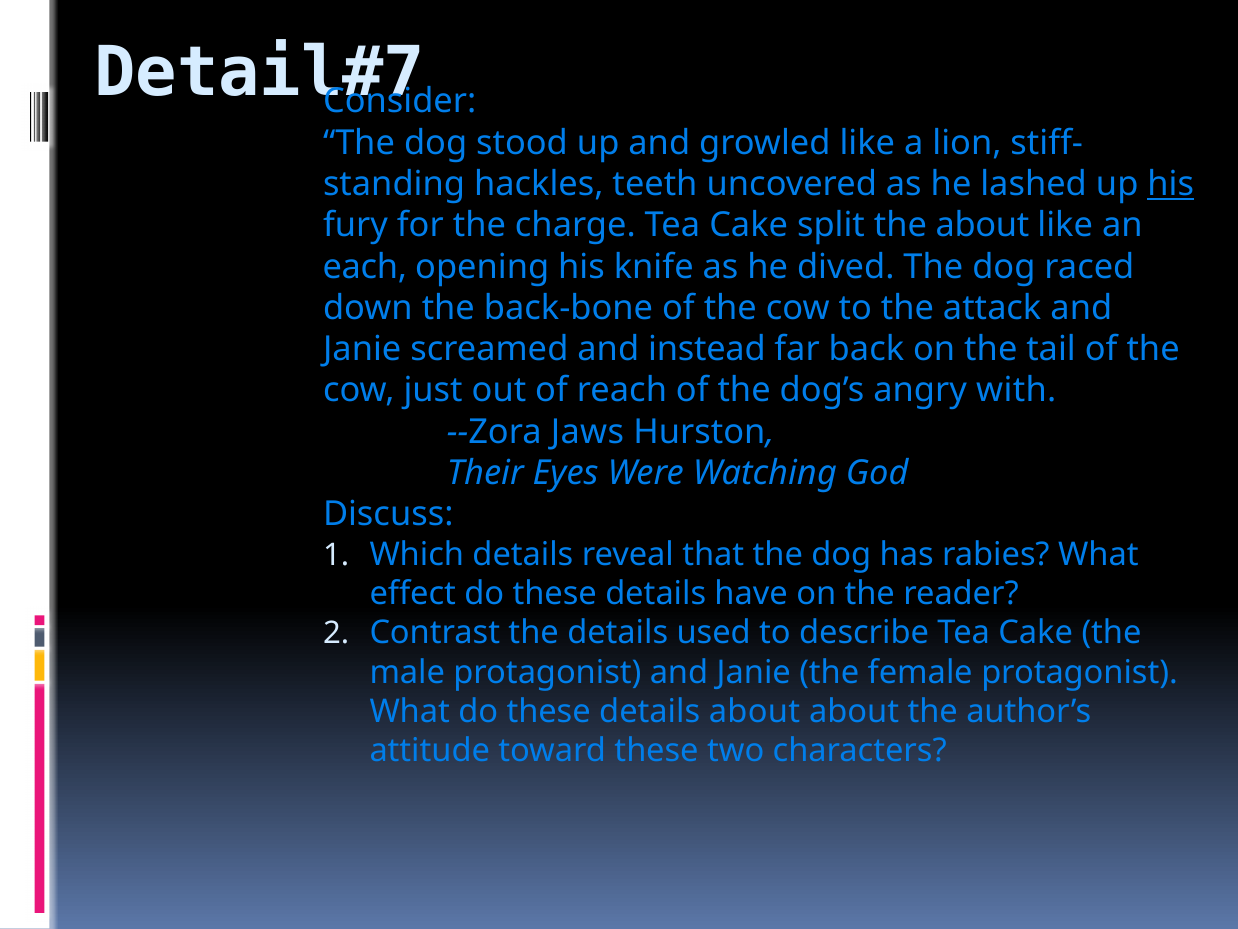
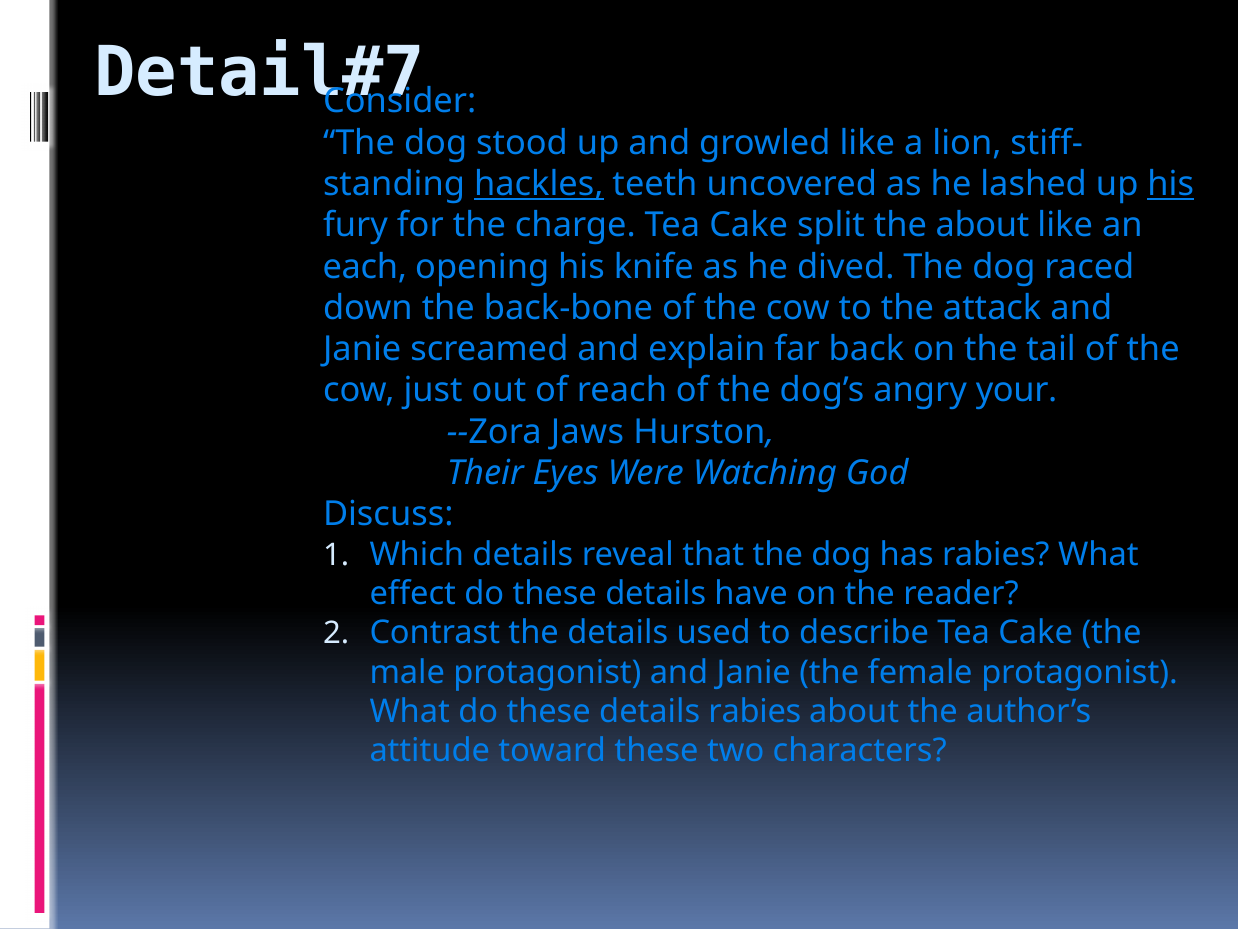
hackles underline: none -> present
instead: instead -> explain
with: with -> your
details about: about -> rabies
